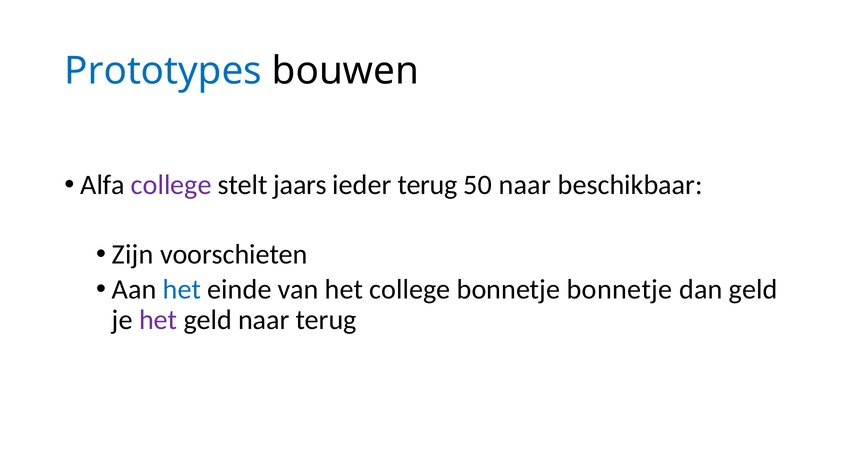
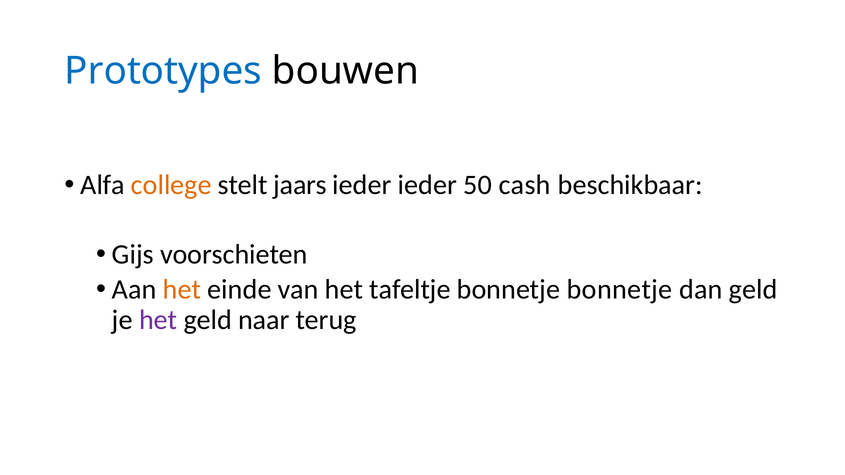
college at (171, 185) colour: purple -> orange
ieder terug: terug -> ieder
50 naar: naar -> cash
Zijn: Zijn -> Gijs
het at (182, 290) colour: blue -> orange
het college: college -> tafeltje
